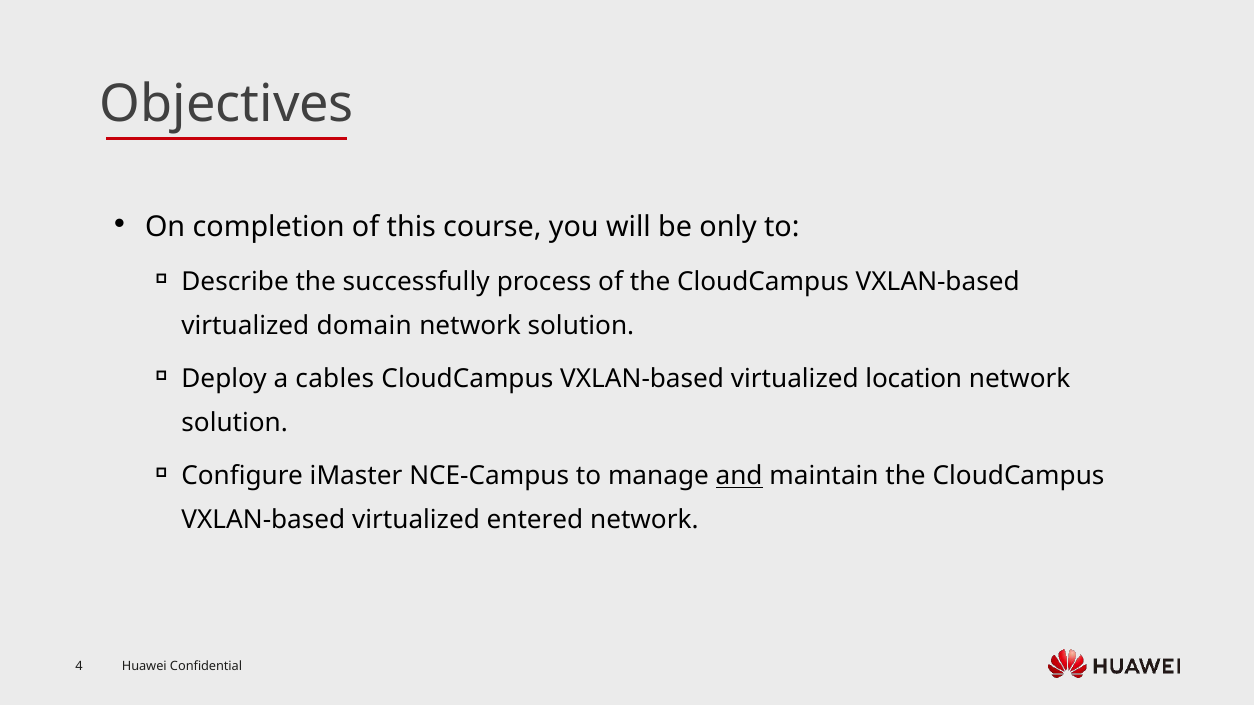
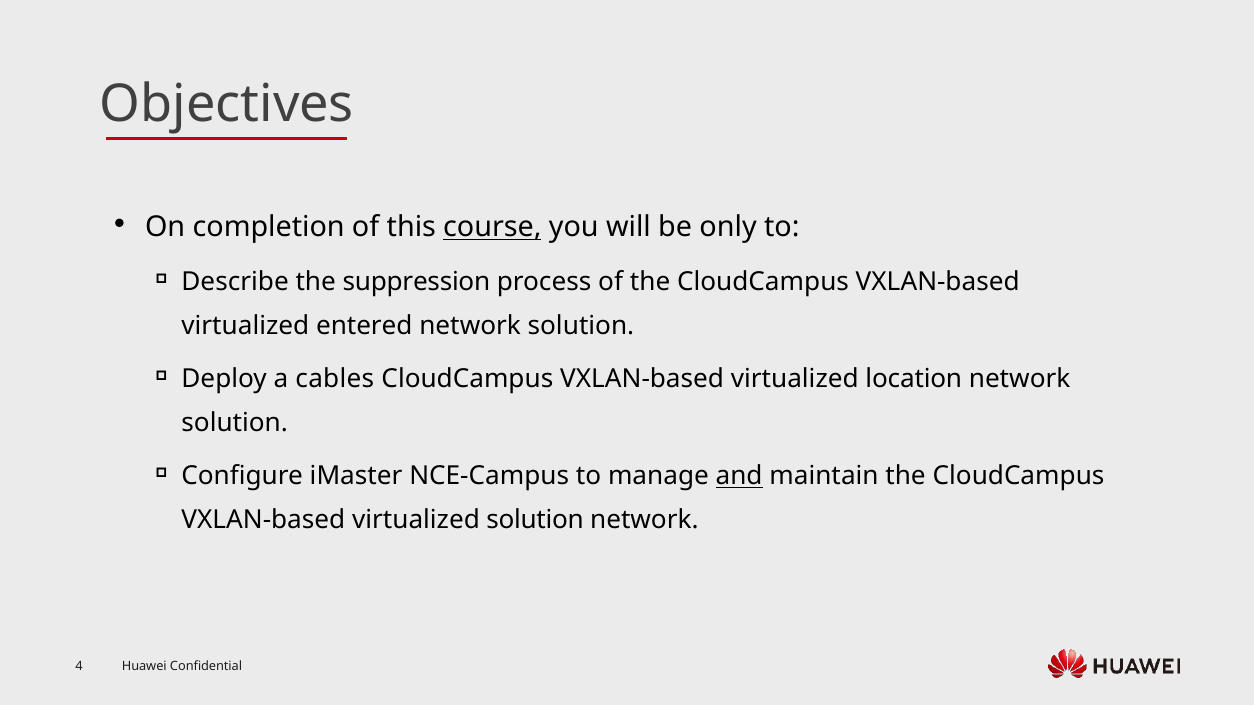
course underline: none -> present
successfully: successfully -> suppression
domain: domain -> entered
virtualized entered: entered -> solution
